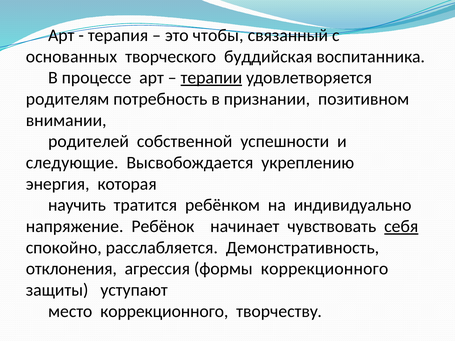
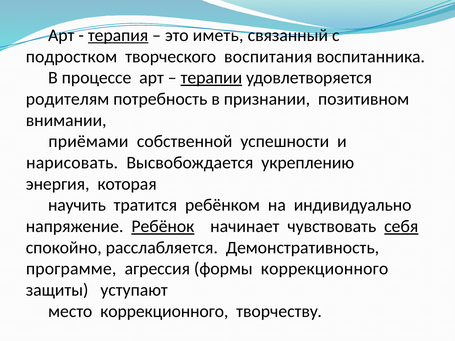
терапия underline: none -> present
чтобы: чтобы -> иметь
основанных: основанных -> подростком
буддийская: буддийская -> воспитания
родителей: родителей -> приёмами
следующие: следующие -> нарисовать
Ребёнок underline: none -> present
отклонения: отклонения -> программе
